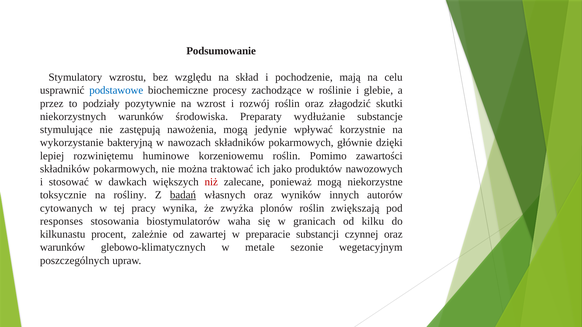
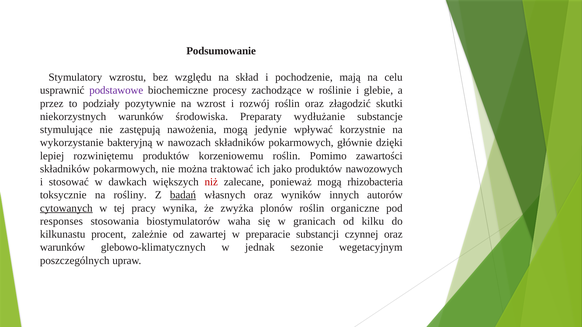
podstawowe colour: blue -> purple
rozwiniętemu huminowe: huminowe -> produktów
niekorzystne: niekorzystne -> rhizobacteria
cytowanych underline: none -> present
zwiększają: zwiększają -> organiczne
metale: metale -> jednak
